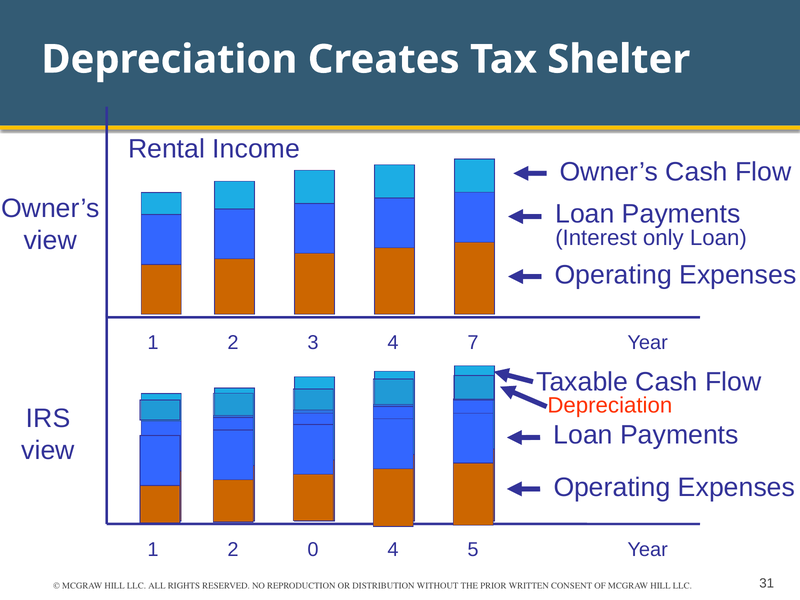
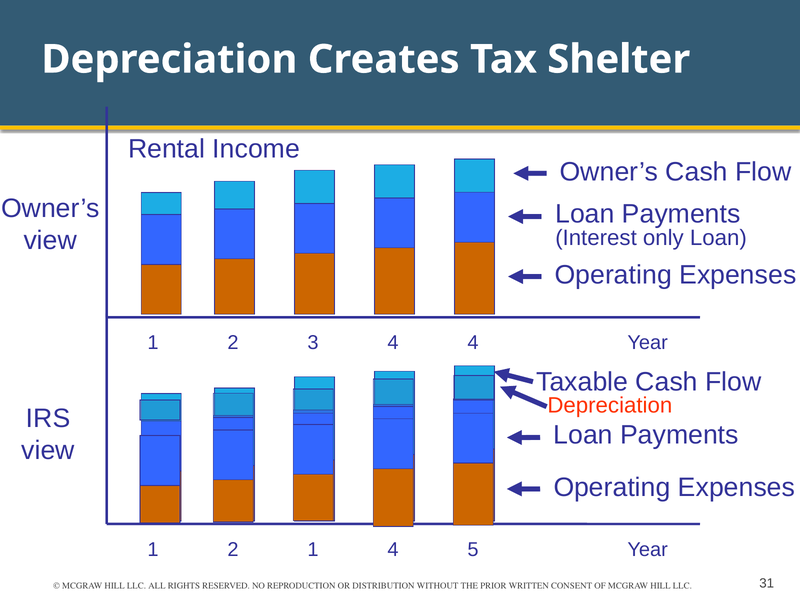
4 7: 7 -> 4
2 0: 0 -> 1
